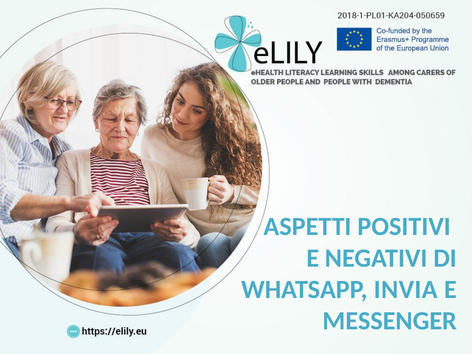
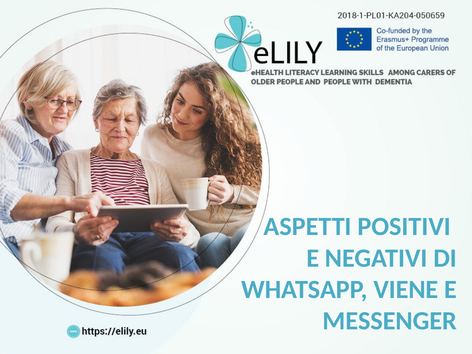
INVIA: INVIA -> VIENE
